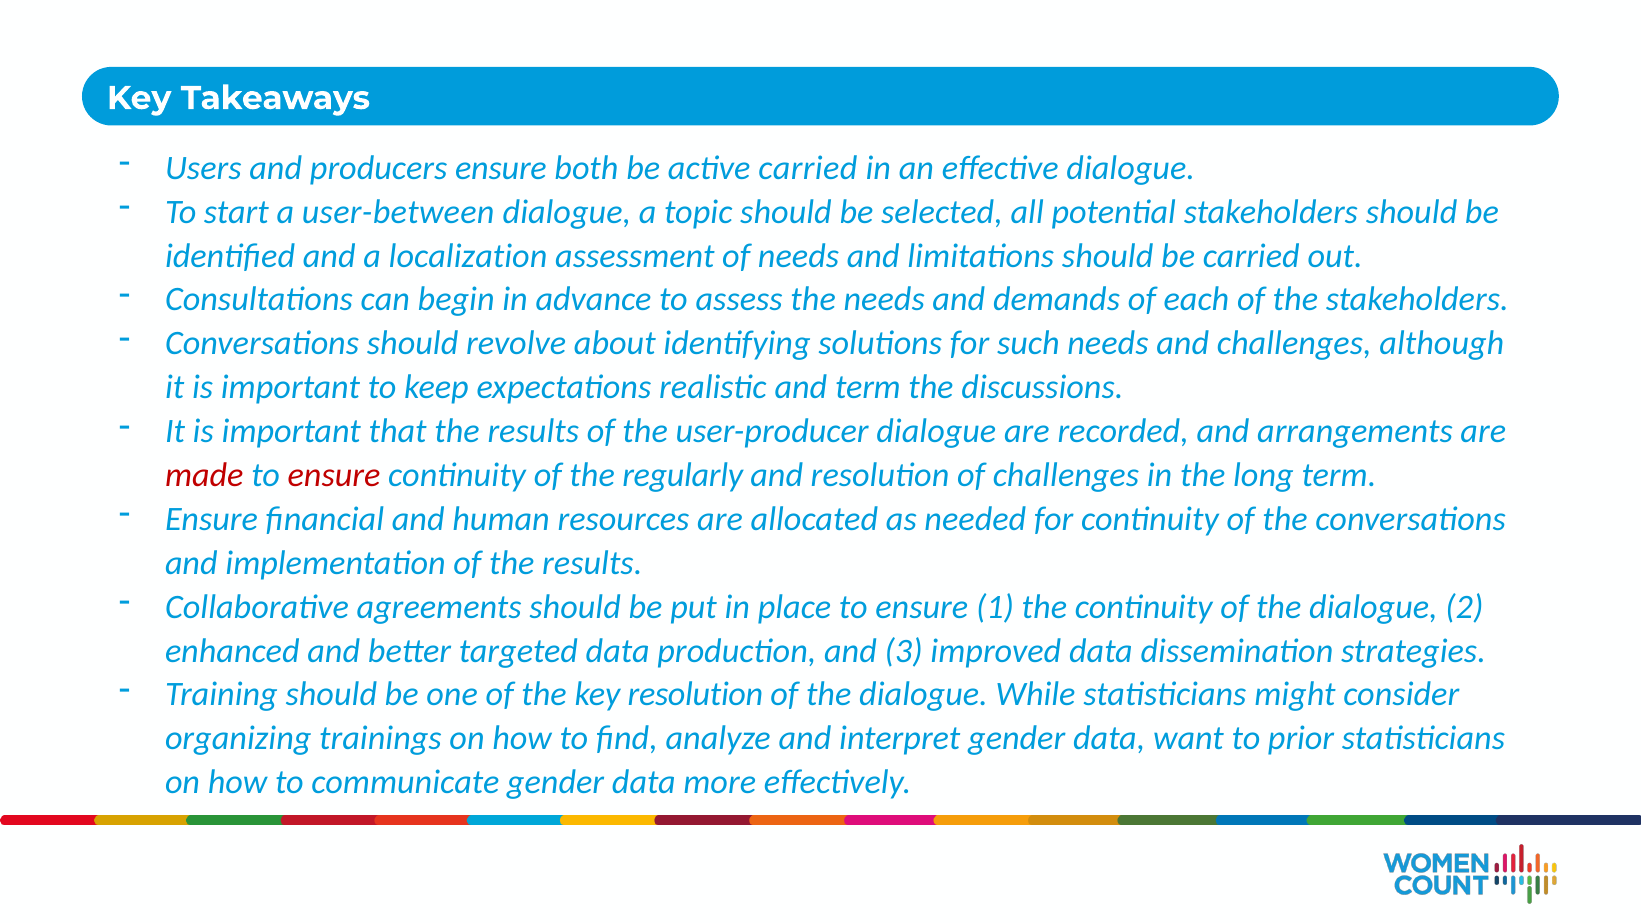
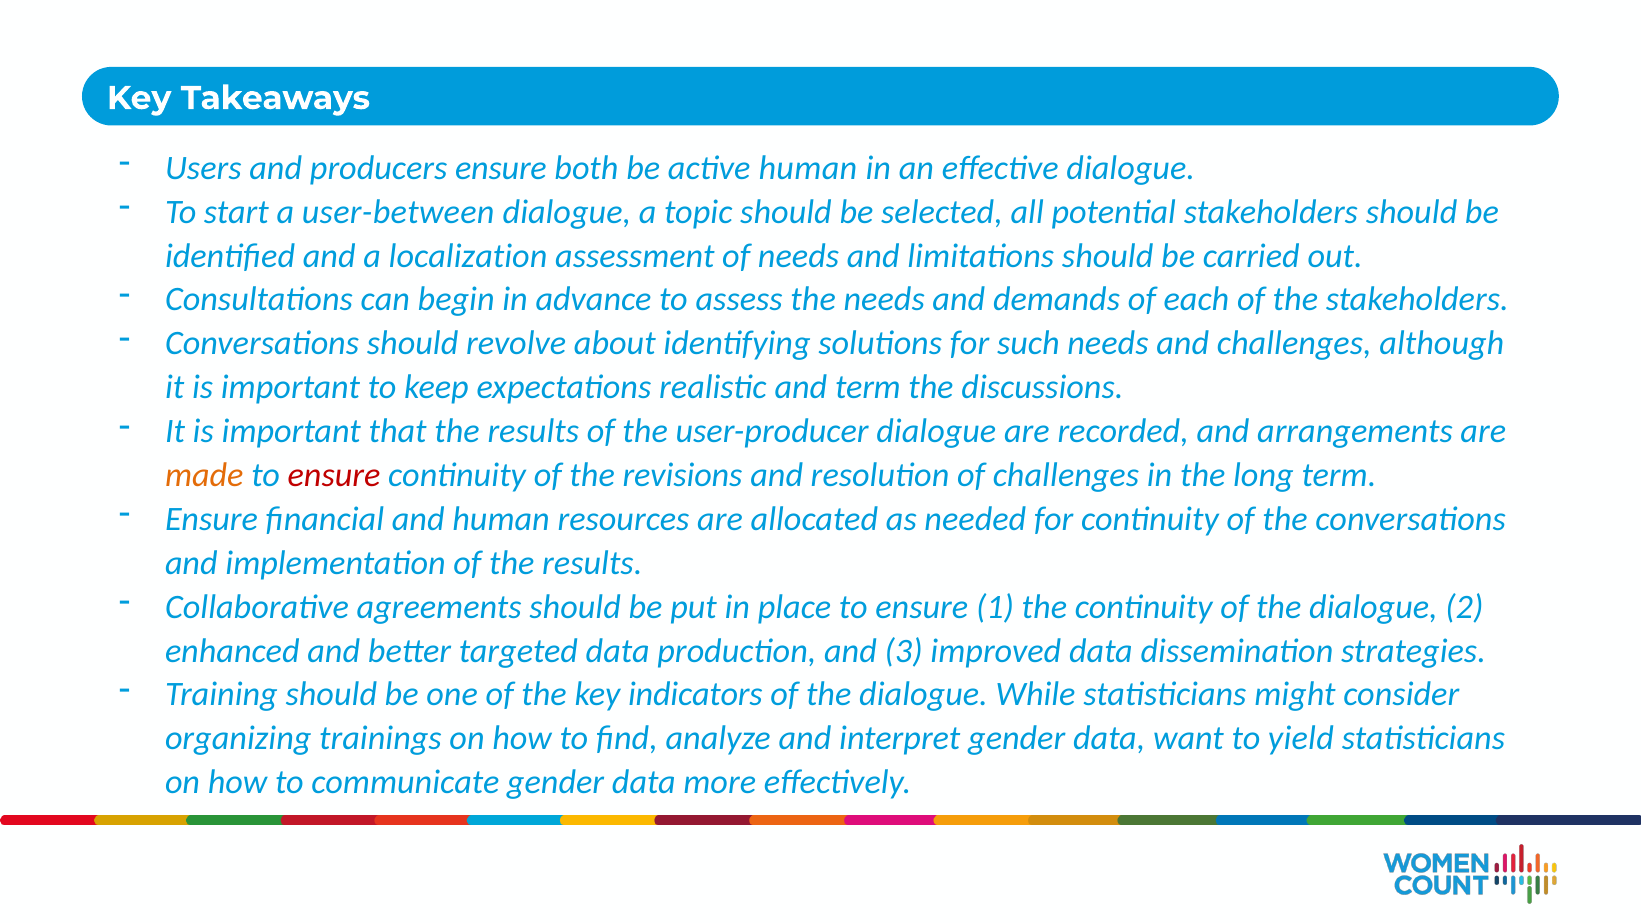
active carried: carried -> human
made colour: red -> orange
regularly: regularly -> revisions
key resolution: resolution -> indicators
prior: prior -> yield
